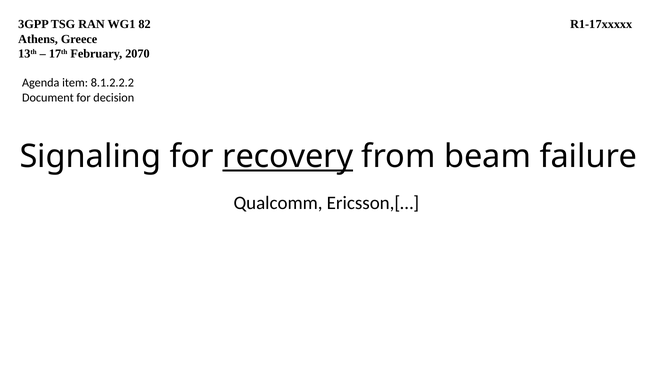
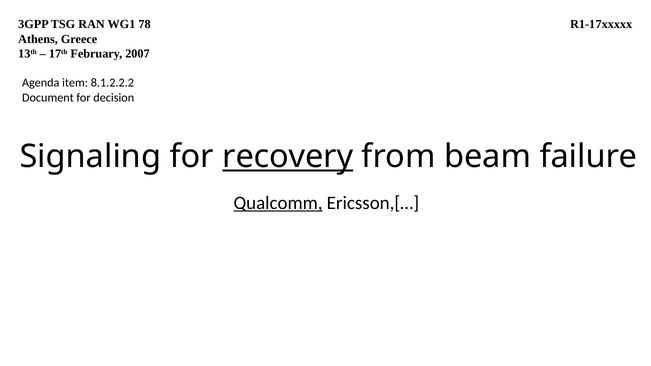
82: 82 -> 78
2070: 2070 -> 2007
Qualcomm underline: none -> present
